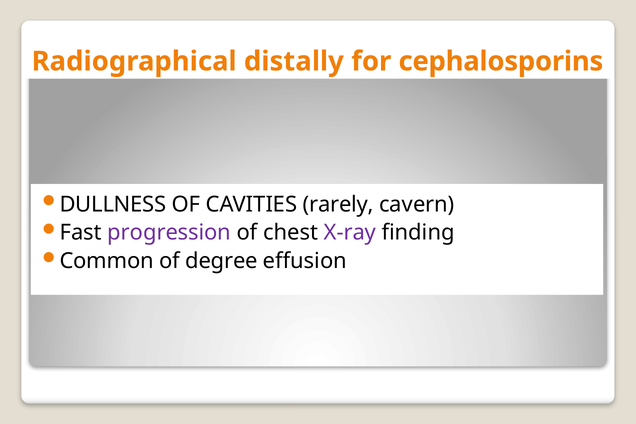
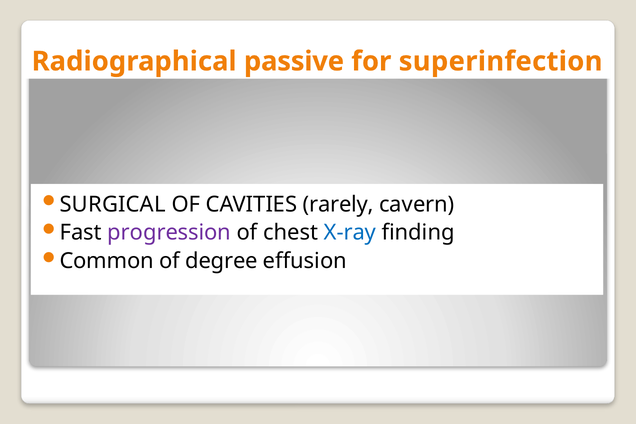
distally: distally -> passive
cephalosporins: cephalosporins -> superinfection
DULLNESS: DULLNESS -> SURGICAL
X-ray colour: purple -> blue
